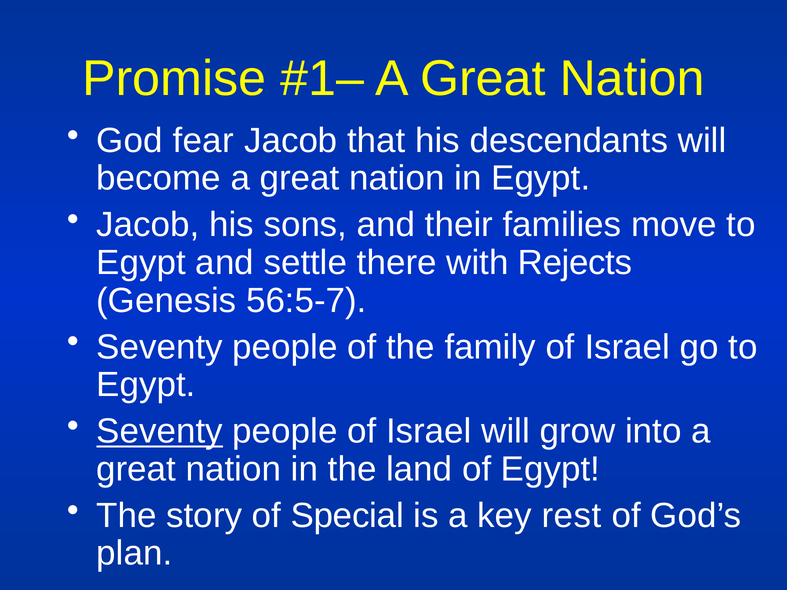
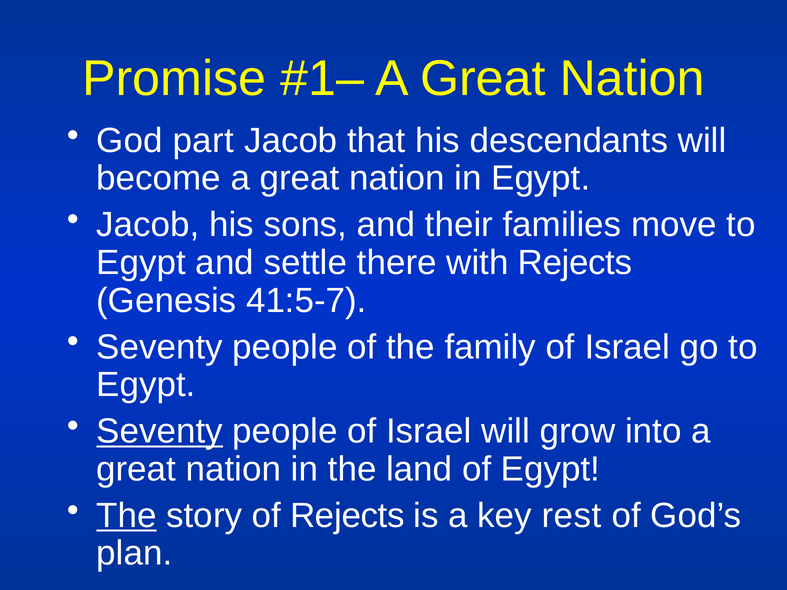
fear: fear -> part
56:5-7: 56:5-7 -> 41:5-7
The at (127, 516) underline: none -> present
of Special: Special -> Rejects
